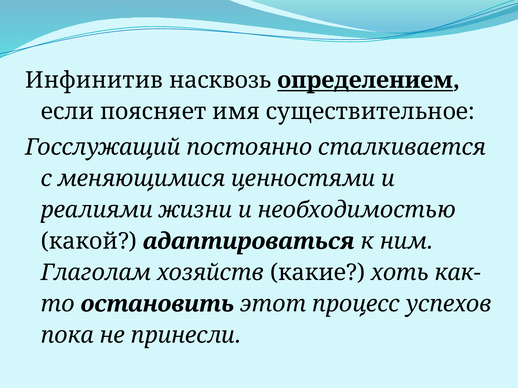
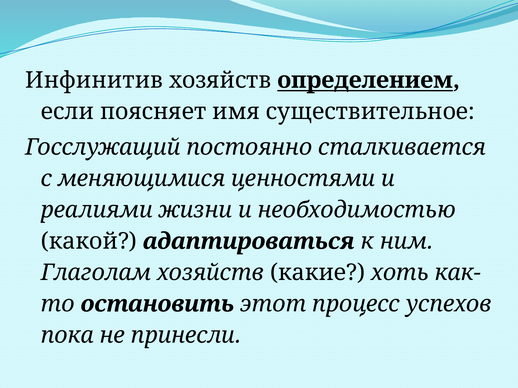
Инфинитив насквозь: насквозь -> хозяйств
